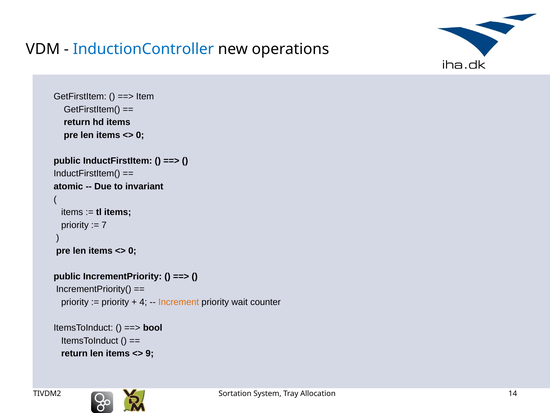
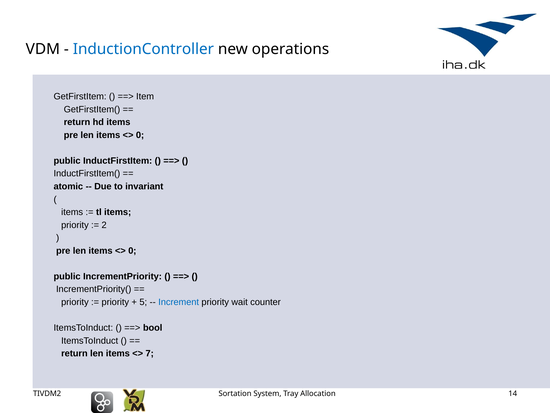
7: 7 -> 2
4: 4 -> 5
Increment colour: orange -> blue
9: 9 -> 7
